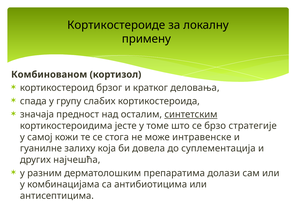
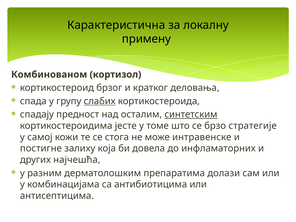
Кортикостероиде: Кортикостероиде -> Карактеристична
слабих underline: none -> present
значаја: значаја -> спадају
гуанилне: гуанилне -> постигне
суплементација: суплементација -> инфламаторних
